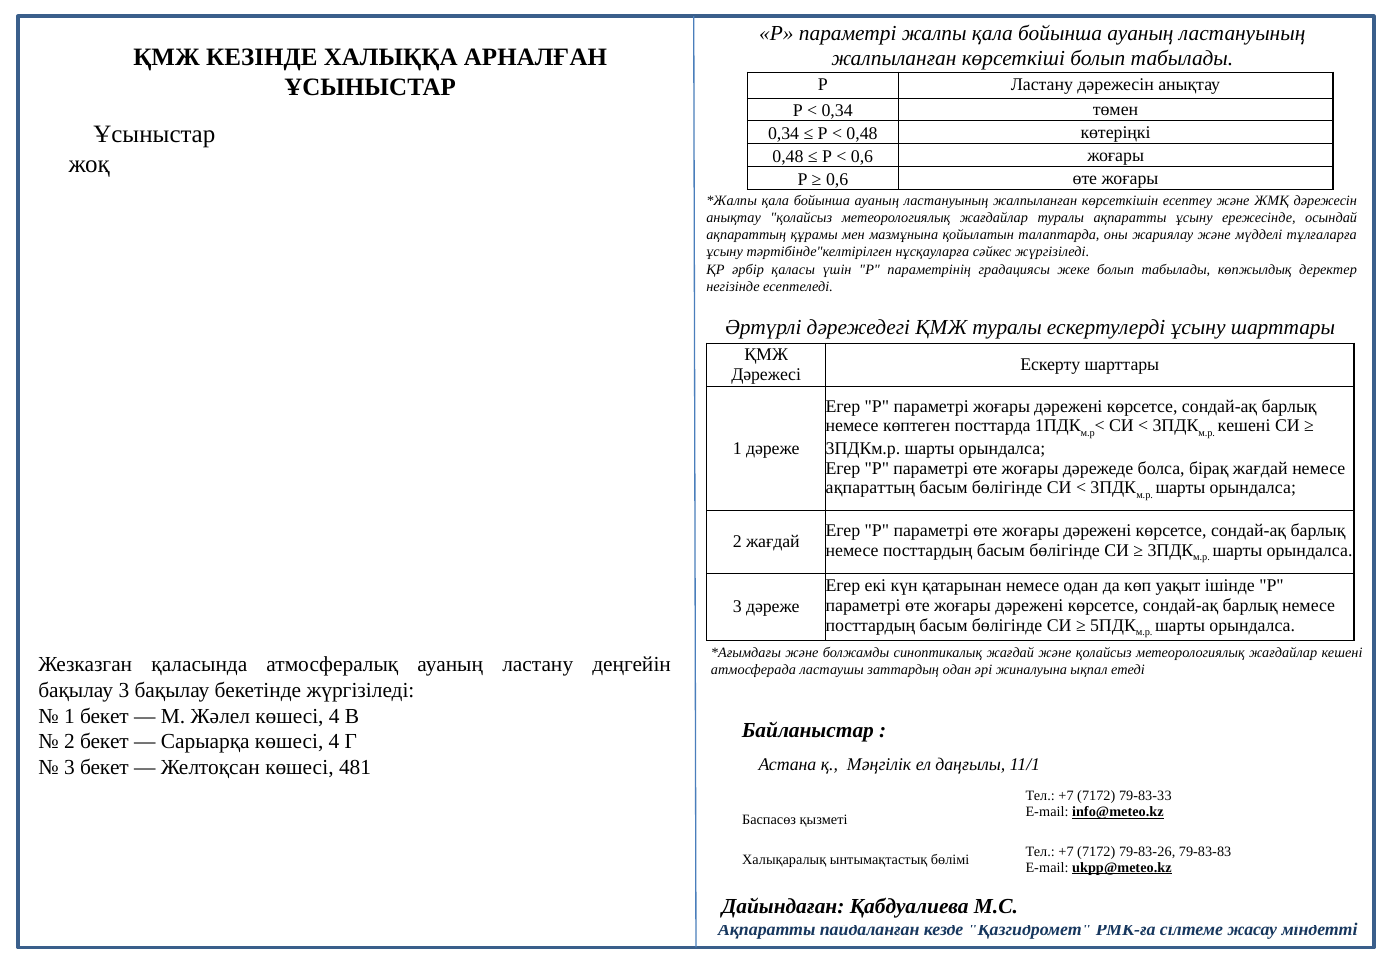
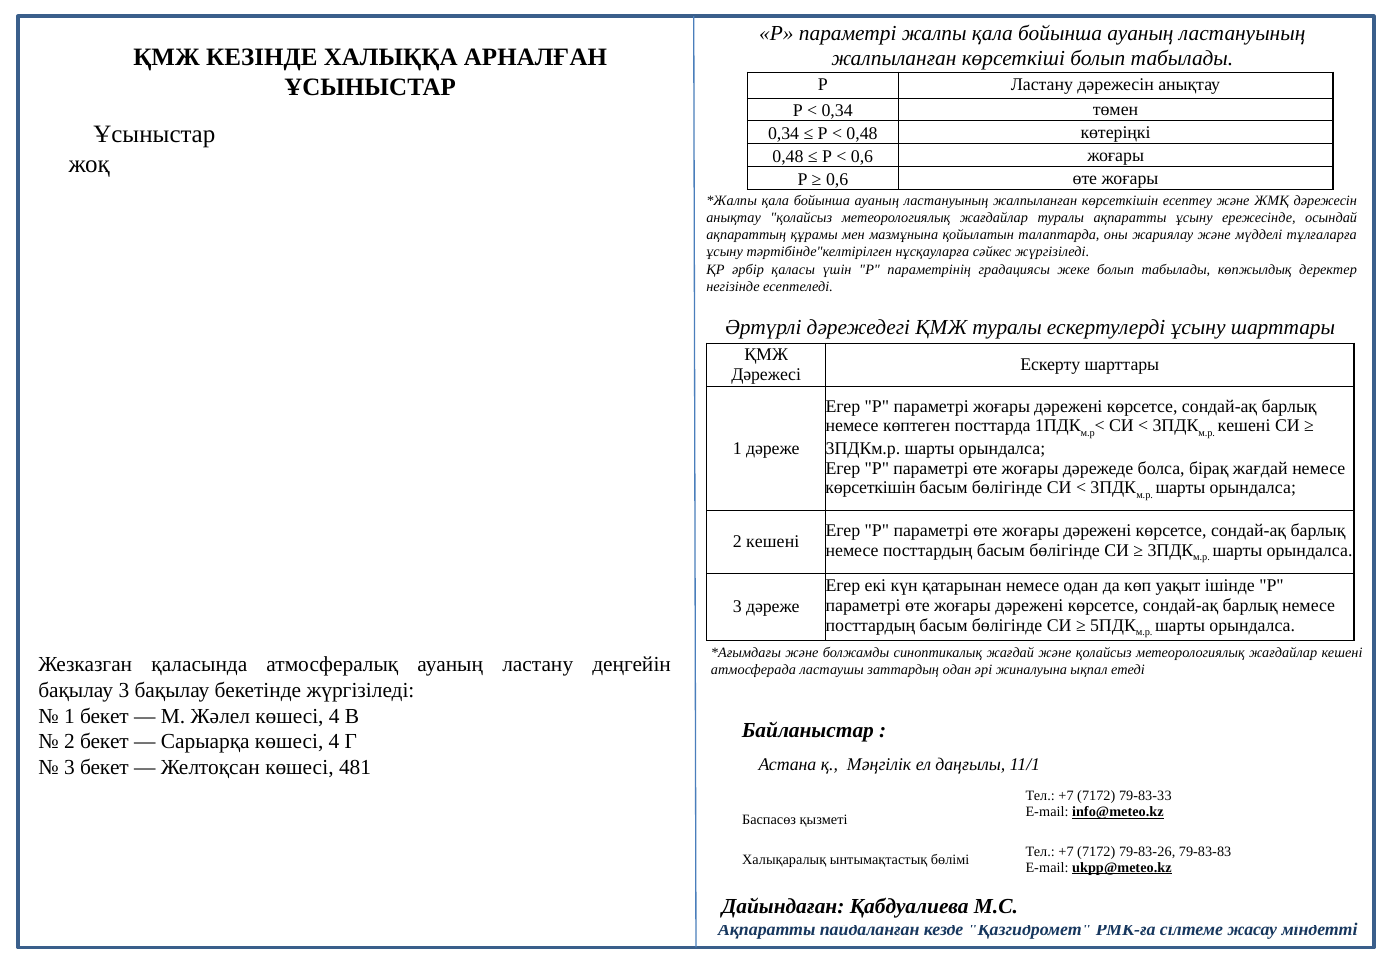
ақпараттың at (870, 488): ақпараттың -> көрсеткішін
2 жағдай: жағдай -> кешені
